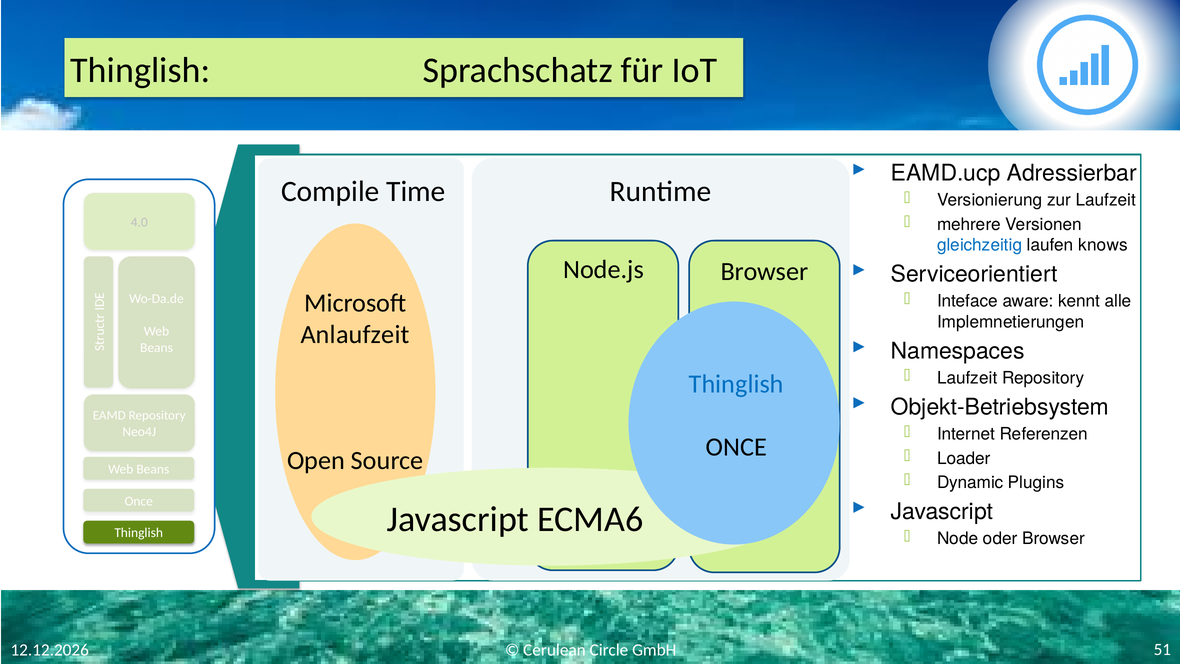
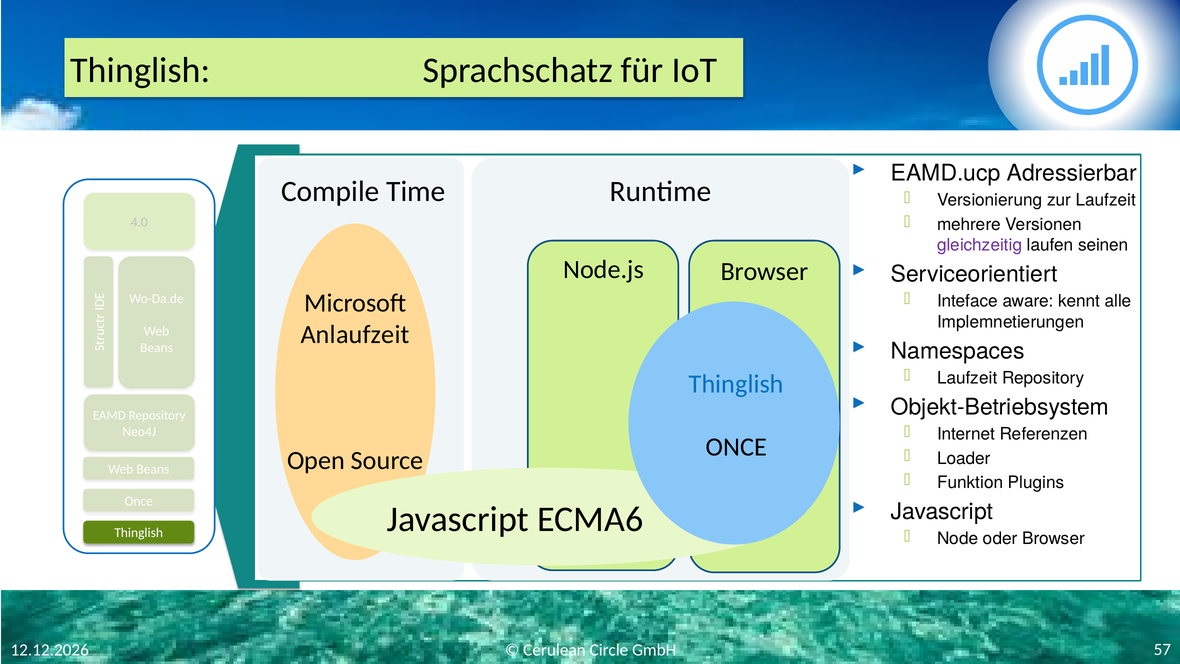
gleichzeitig colour: blue -> purple
knows: knows -> seinen
Dynamic: Dynamic -> Funktion
51: 51 -> 57
